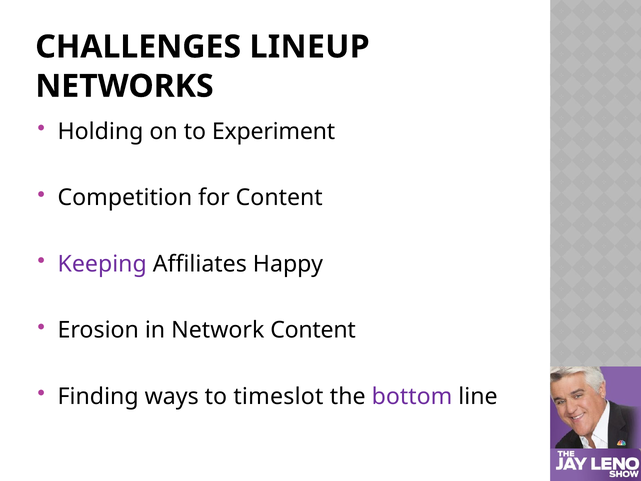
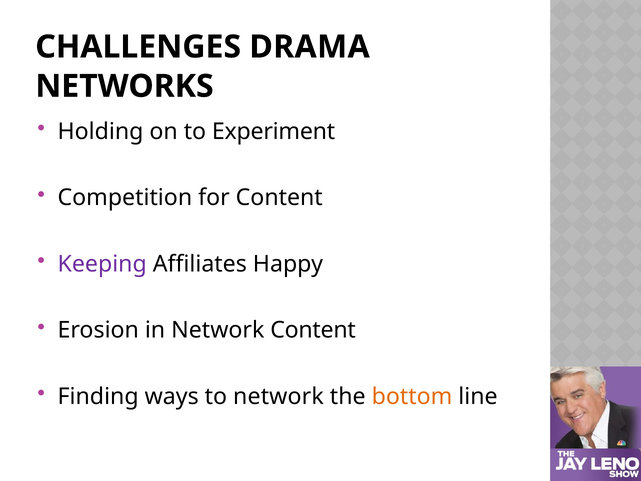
LINEUP: LINEUP -> DRAMA
to timeslot: timeslot -> network
bottom colour: purple -> orange
